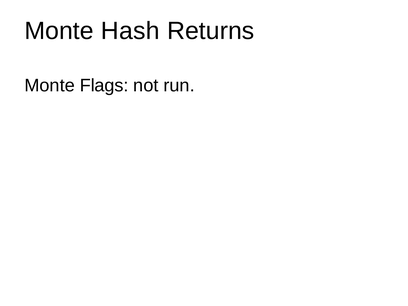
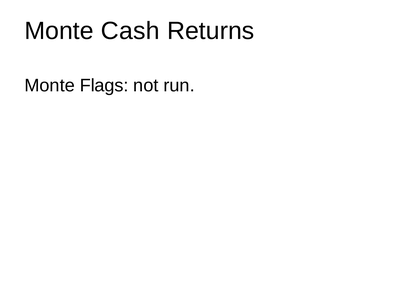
Hash: Hash -> Cash
